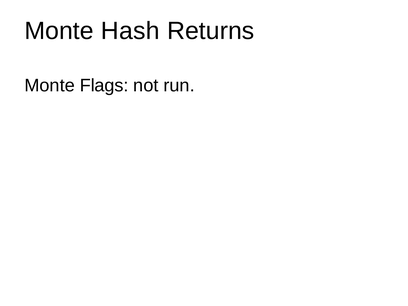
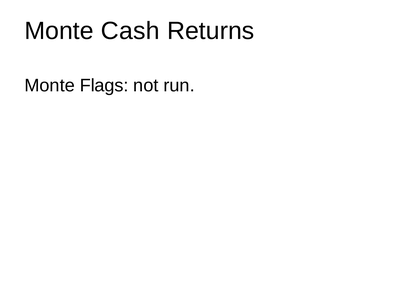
Hash: Hash -> Cash
